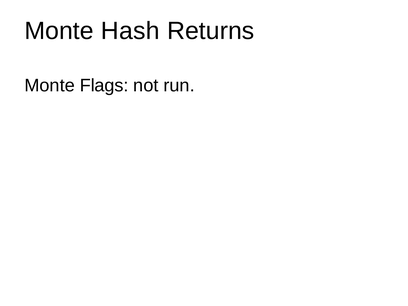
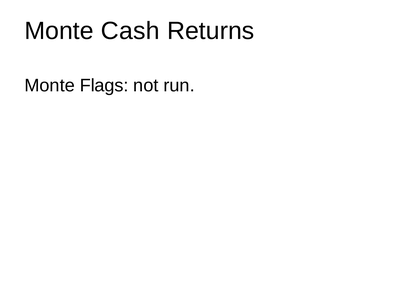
Hash: Hash -> Cash
